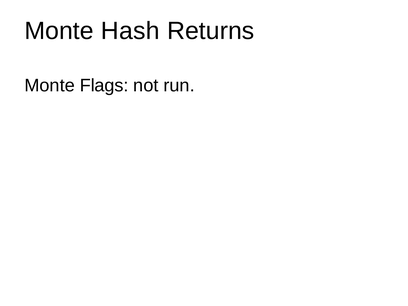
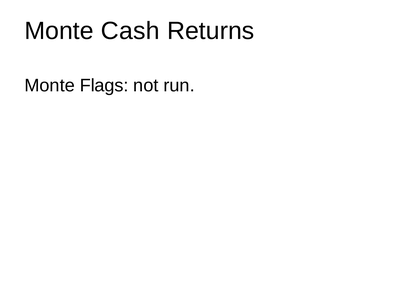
Hash: Hash -> Cash
